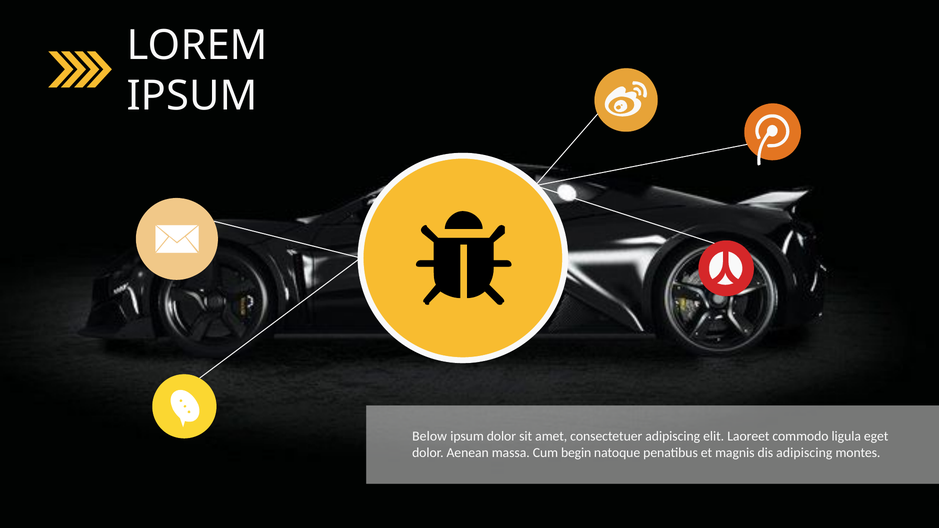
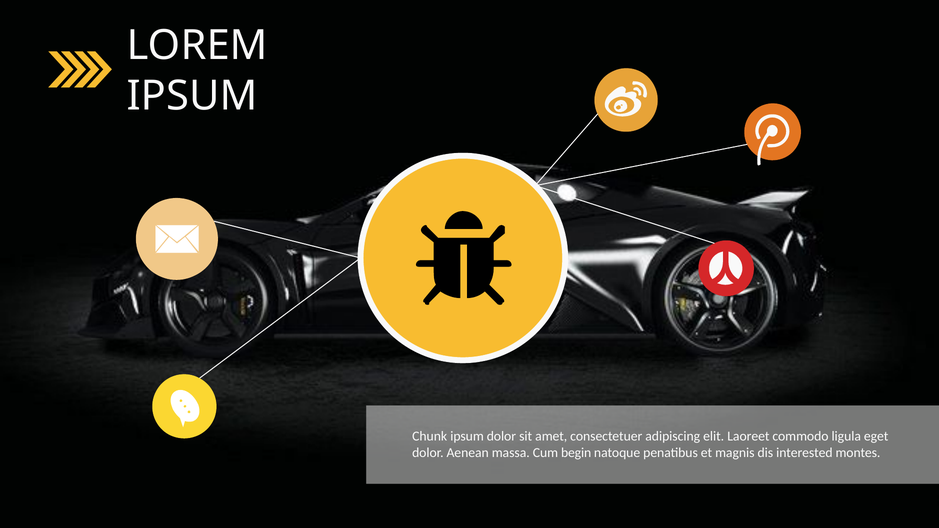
Below: Below -> Chunk
dis adipiscing: adipiscing -> interested
